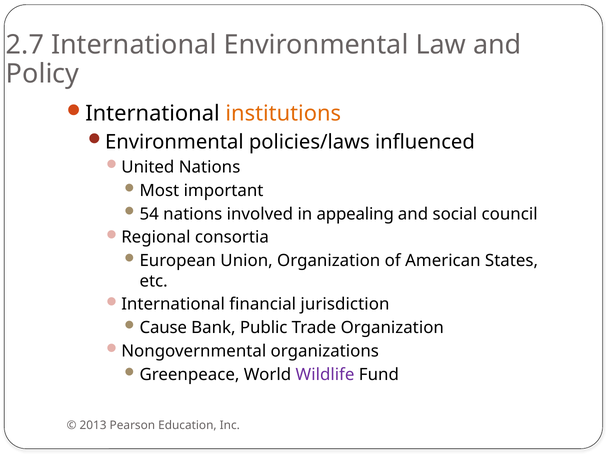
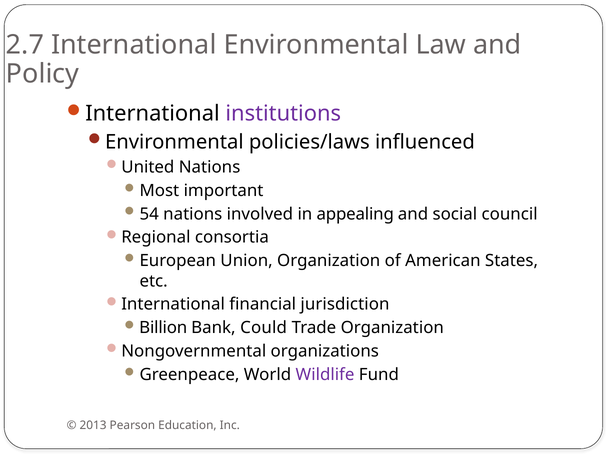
institutions colour: orange -> purple
Cause: Cause -> Billion
Public: Public -> Could
